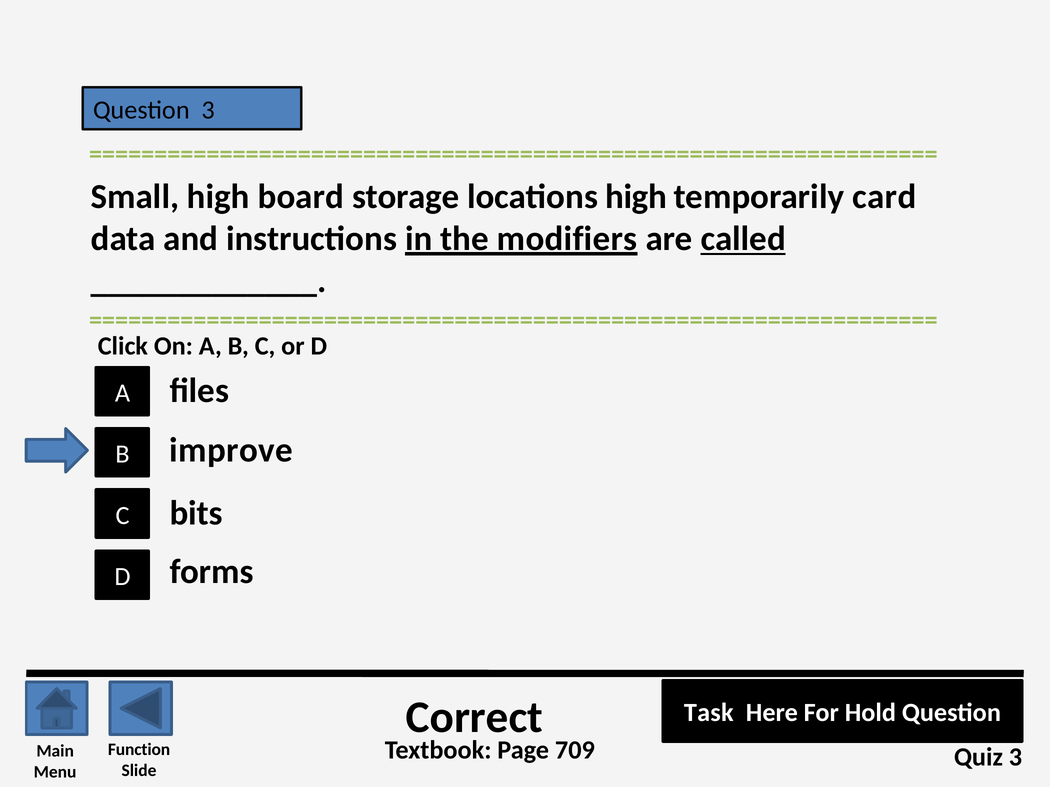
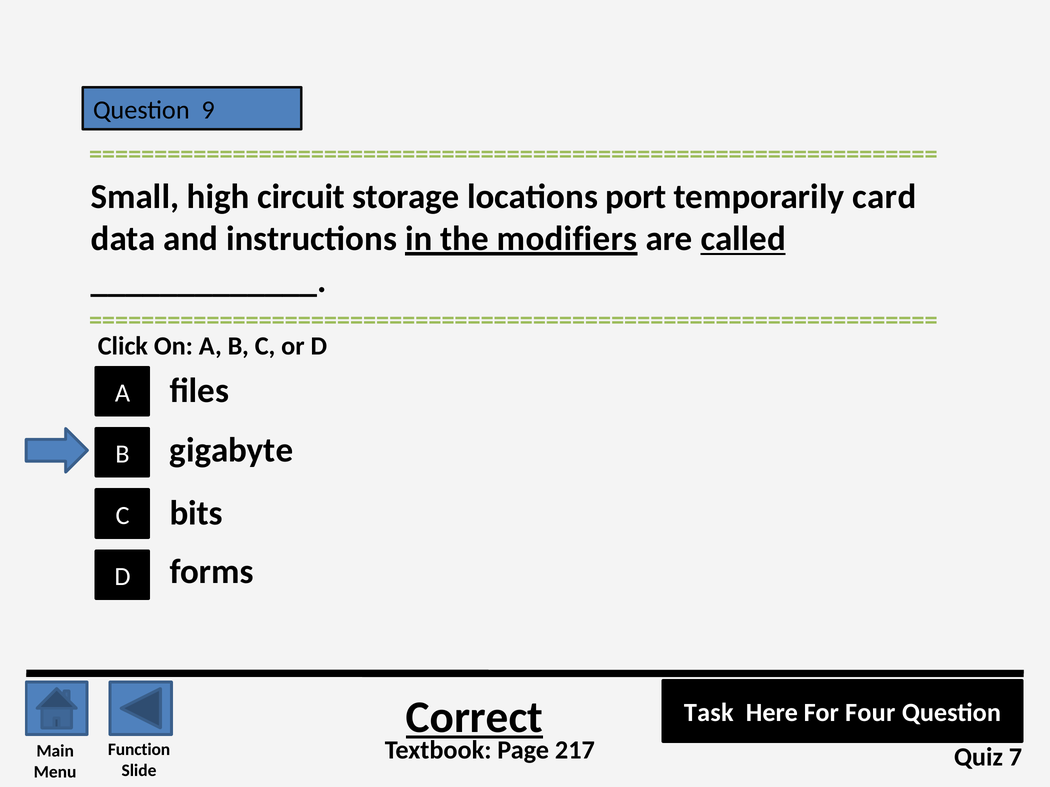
Question 3: 3 -> 9
board: board -> circuit
locations high: high -> port
improve: improve -> gigabyte
Correct underline: none -> present
Hold: Hold -> Four
709: 709 -> 217
Quiz 3: 3 -> 7
